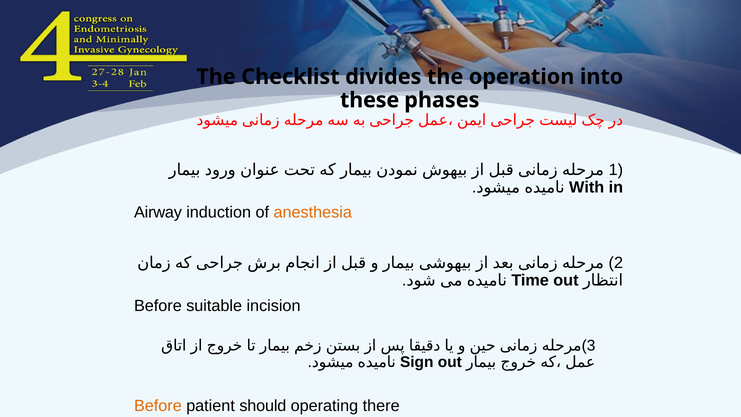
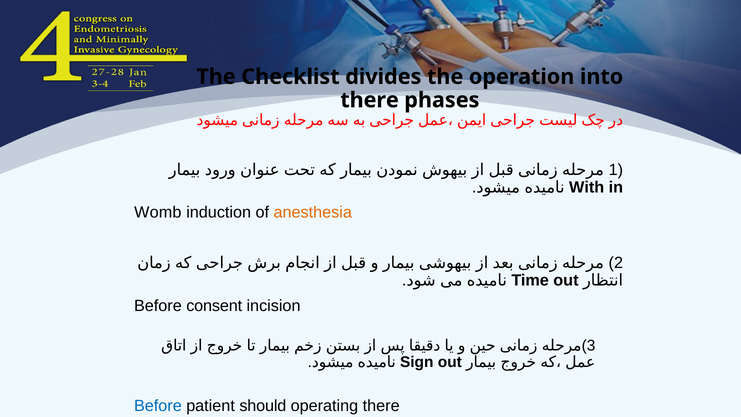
these at (370, 100): these -> there
Airway: Airway -> Womb
suitable: suitable -> consent
Before at (158, 406) colour: orange -> blue
